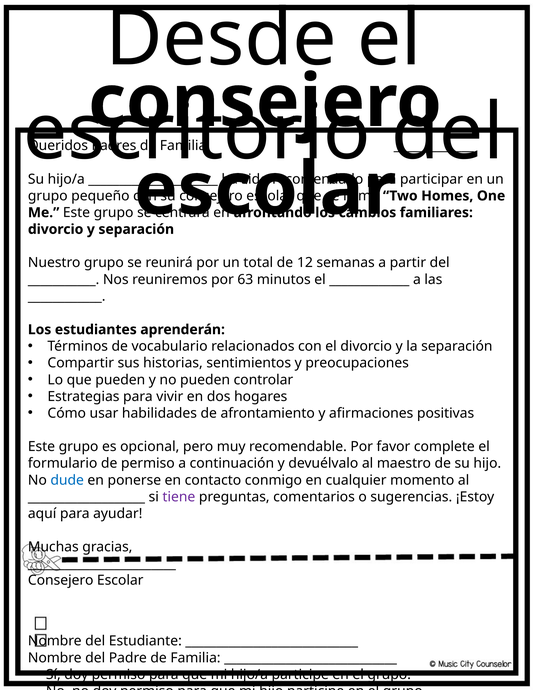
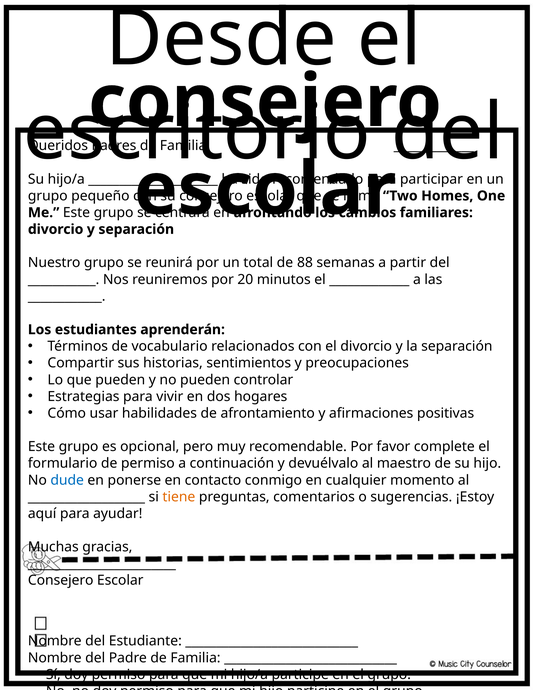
12: 12 -> 88
63: 63 -> 20
tiene colour: purple -> orange
